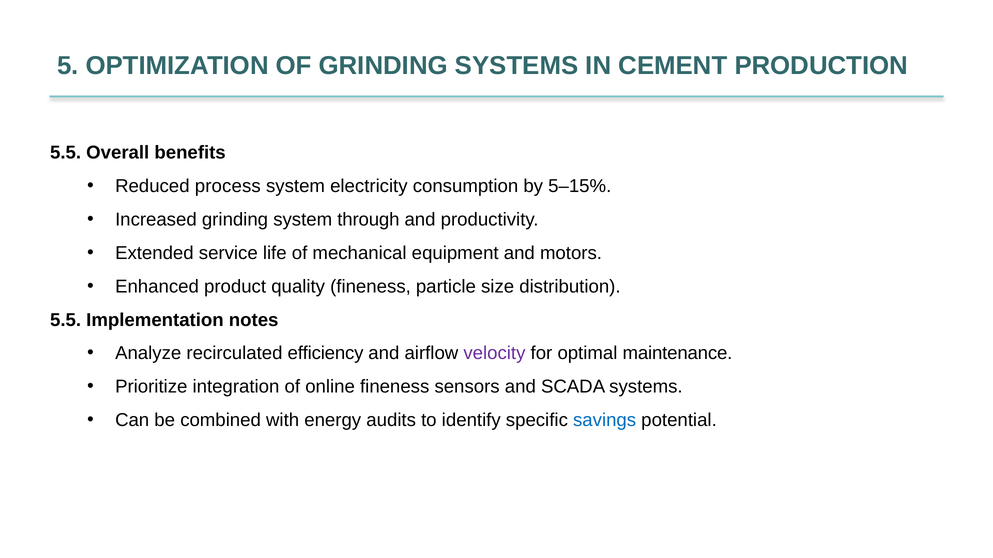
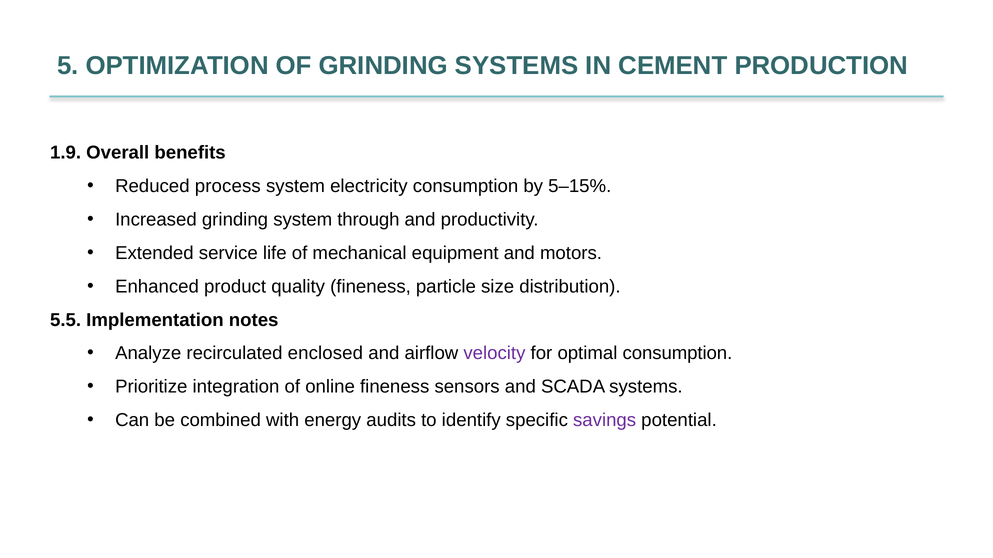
5.5 at (66, 153): 5.5 -> 1.9
efficiency: efficiency -> enclosed
optimal maintenance: maintenance -> consumption
savings colour: blue -> purple
